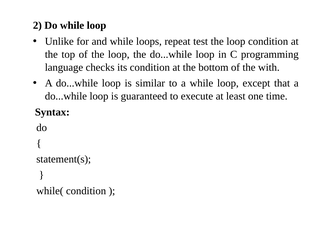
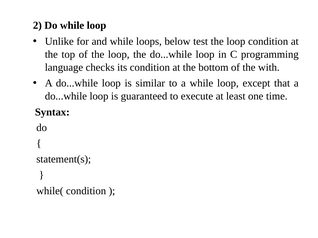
repeat: repeat -> below
